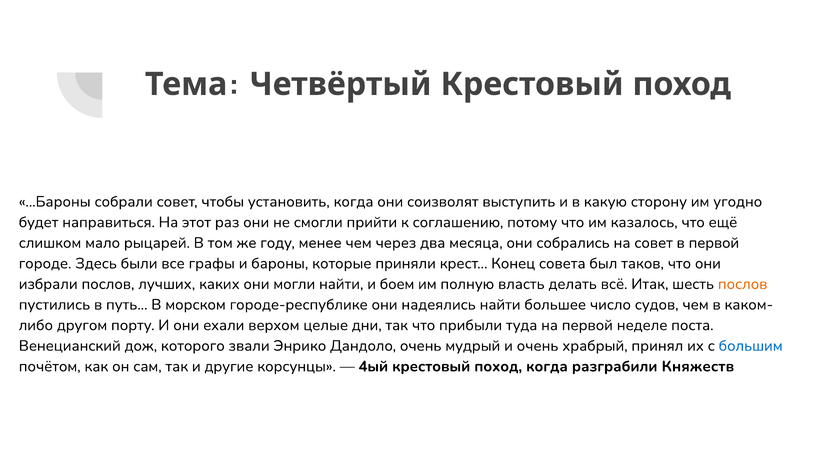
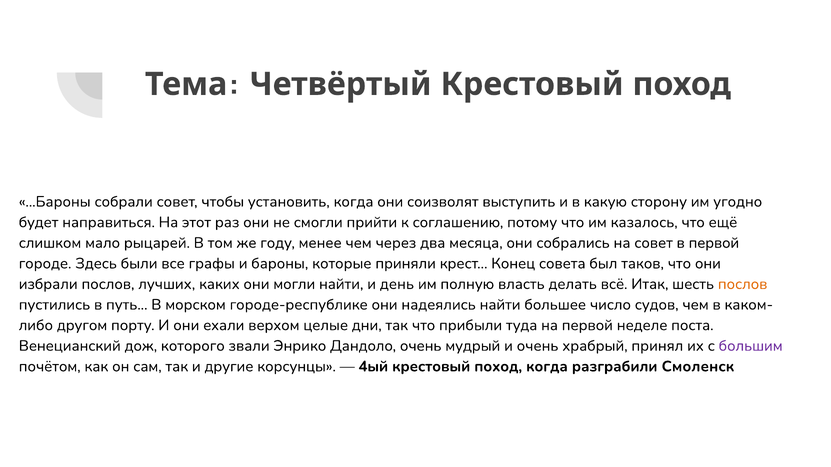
боем: боем -> день
большим colour: blue -> purple
Княжеств: Княжеств -> Смоленск
